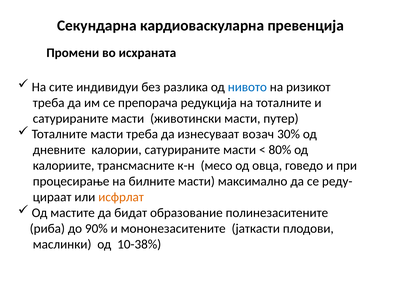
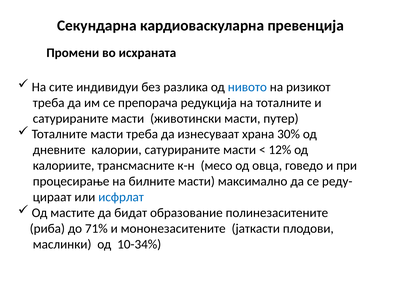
возач: возач -> хранa
80%: 80% -> 12%
исфрлат colour: orange -> blue
90%: 90% -> 71%
10-38%: 10-38% -> 10-34%
